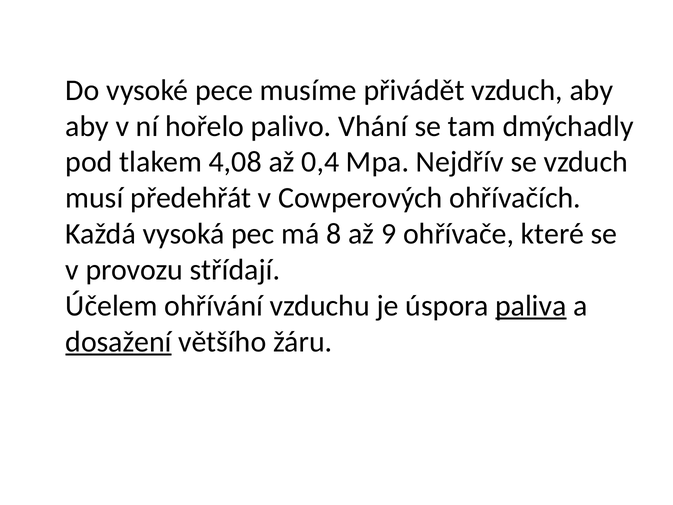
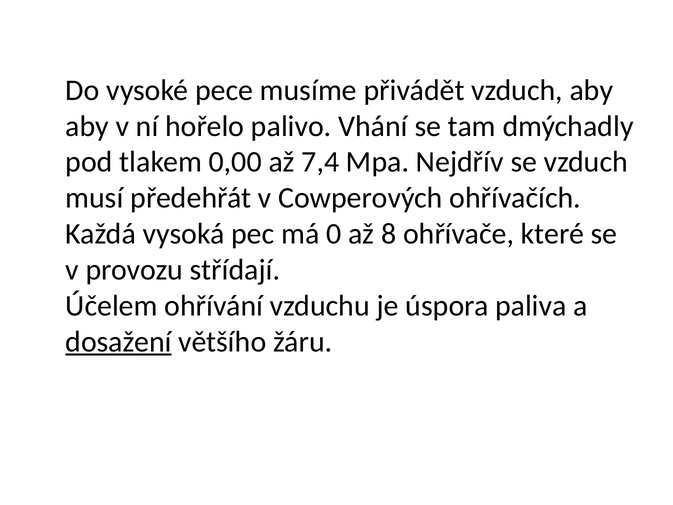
4,08: 4,08 -> 0,00
0,4: 0,4 -> 7,4
8: 8 -> 0
9: 9 -> 8
paliva underline: present -> none
